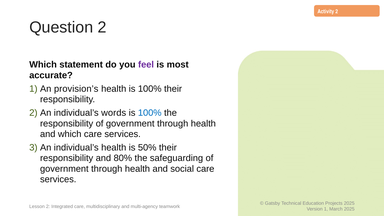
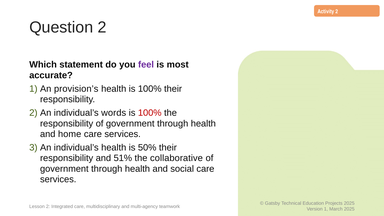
100% at (150, 113) colour: blue -> red
and which: which -> home
80%: 80% -> 51%
safeguarding: safeguarding -> collaborative
